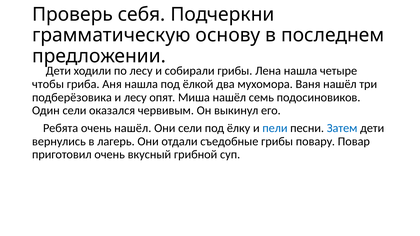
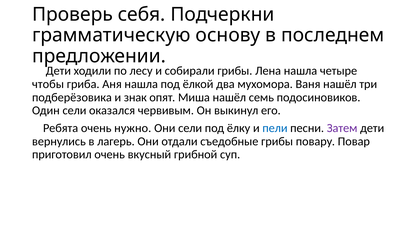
и лесу: лесу -> знак
очень нашёл: нашёл -> нужно
Затем colour: blue -> purple
